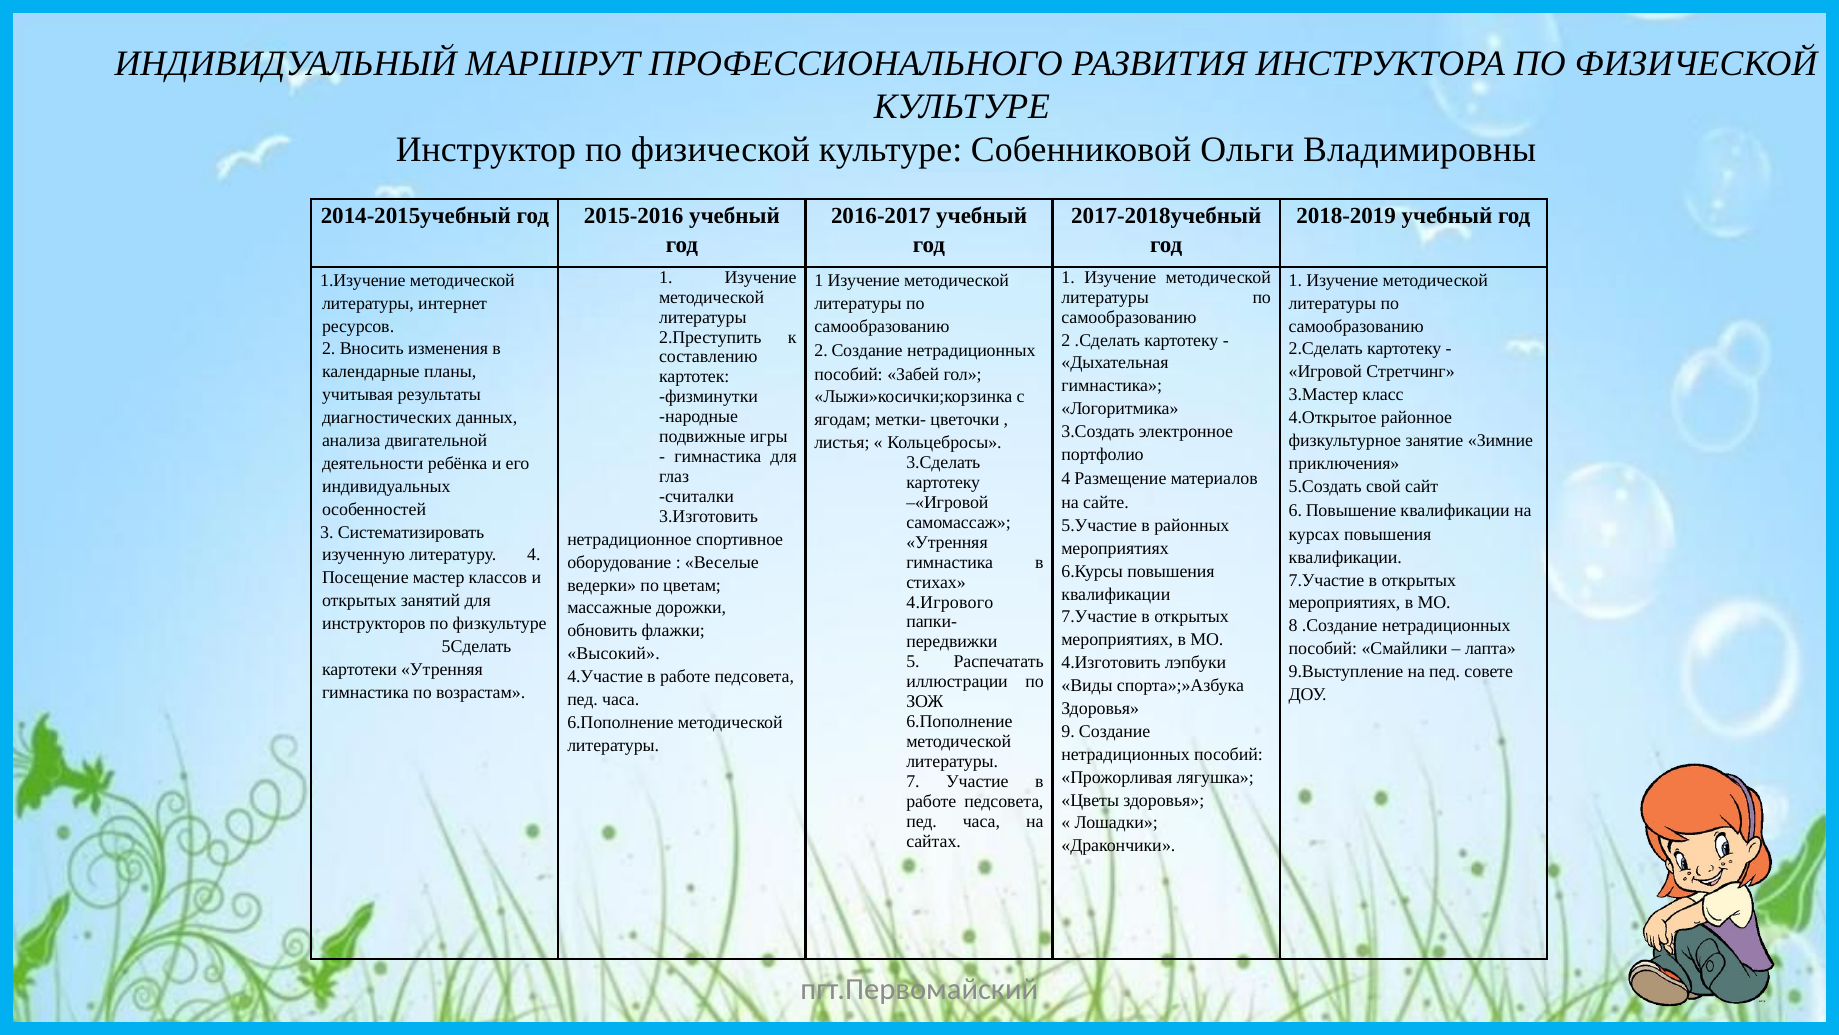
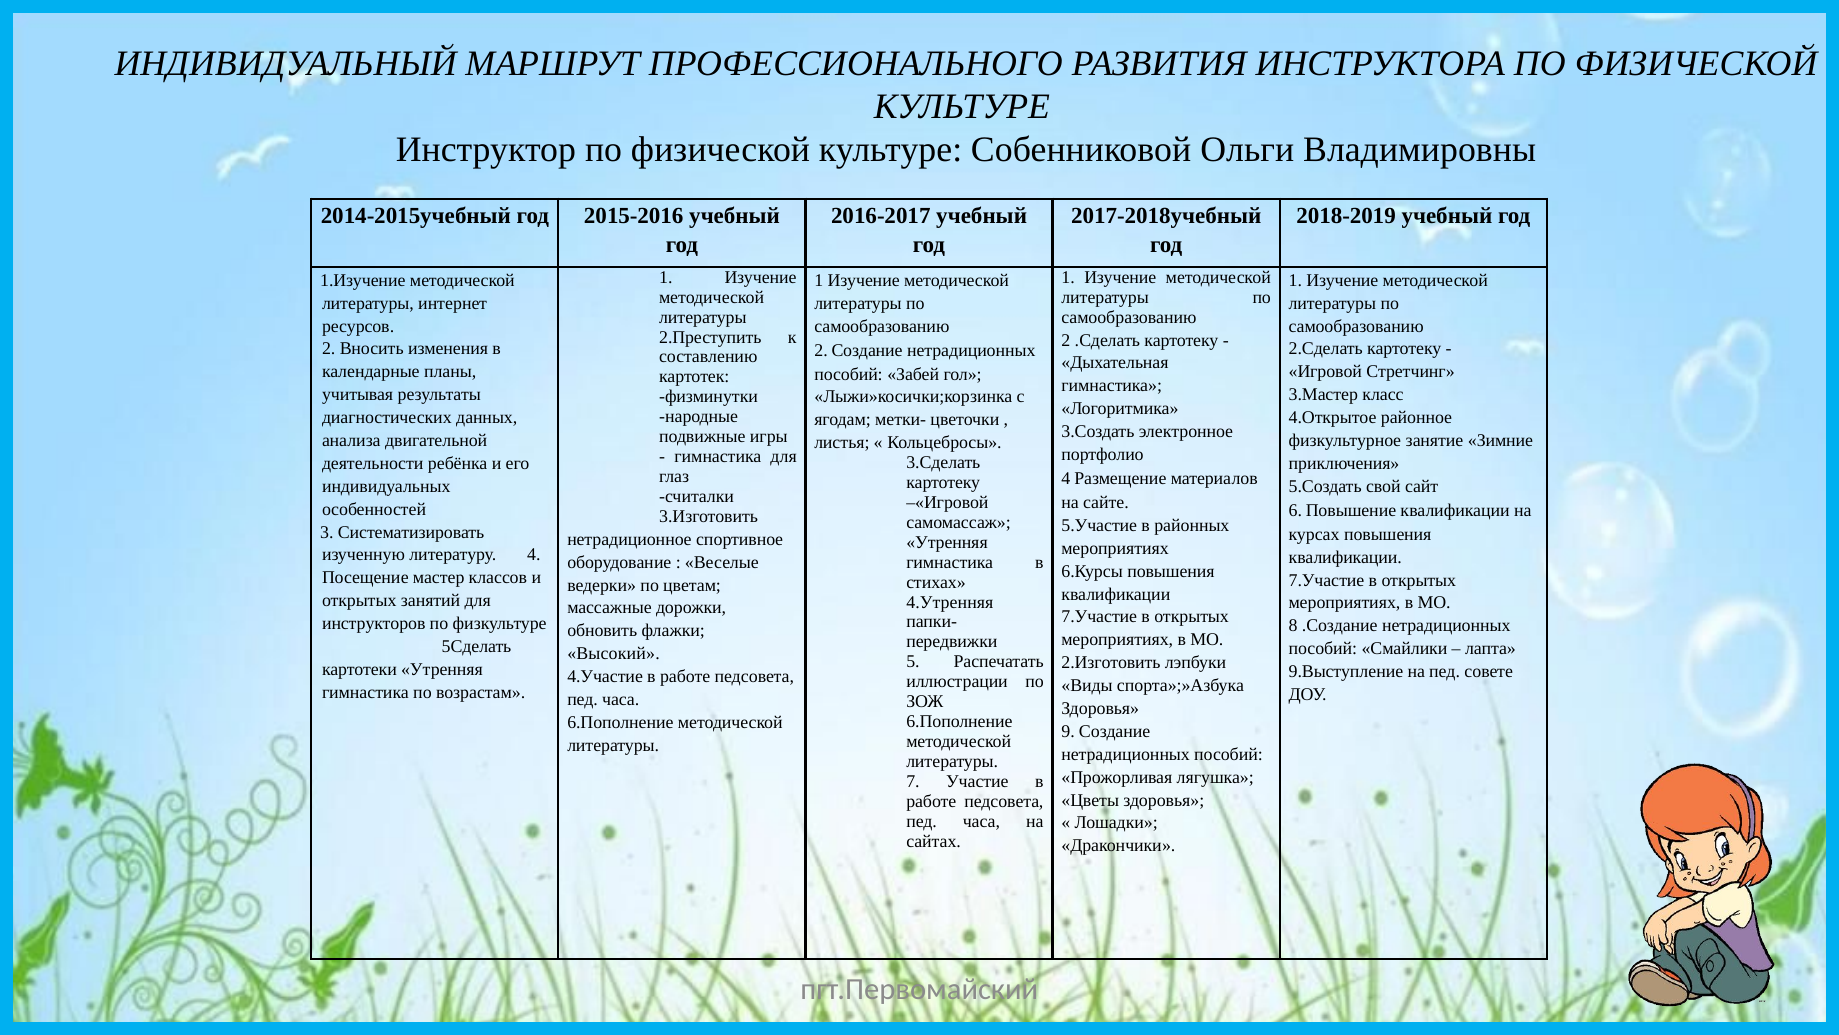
4.Игрового: 4.Игрового -> 4.Утренняя
4.Изготовить: 4.Изготовить -> 2.Изготовить
